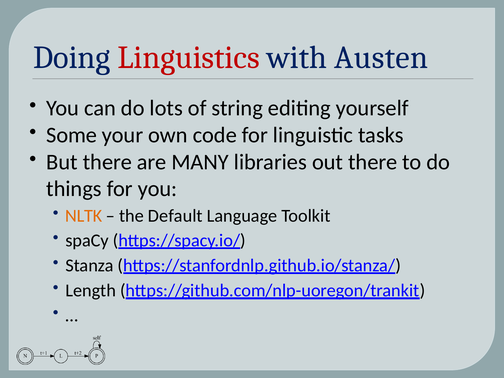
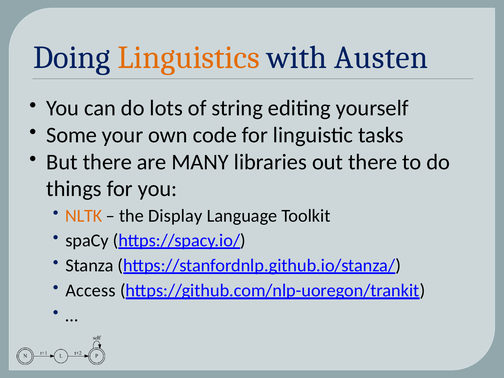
Linguistics colour: red -> orange
Default: Default -> Display
Length: Length -> Access
